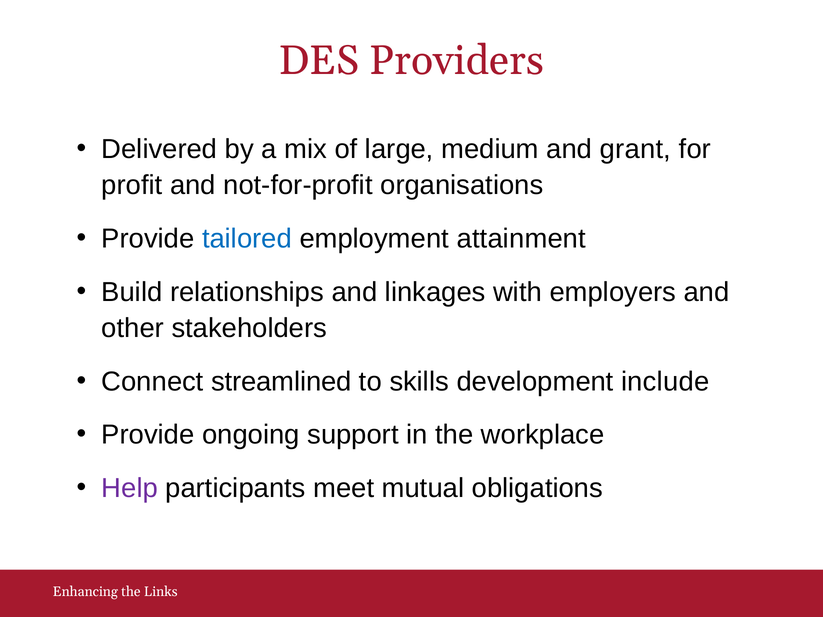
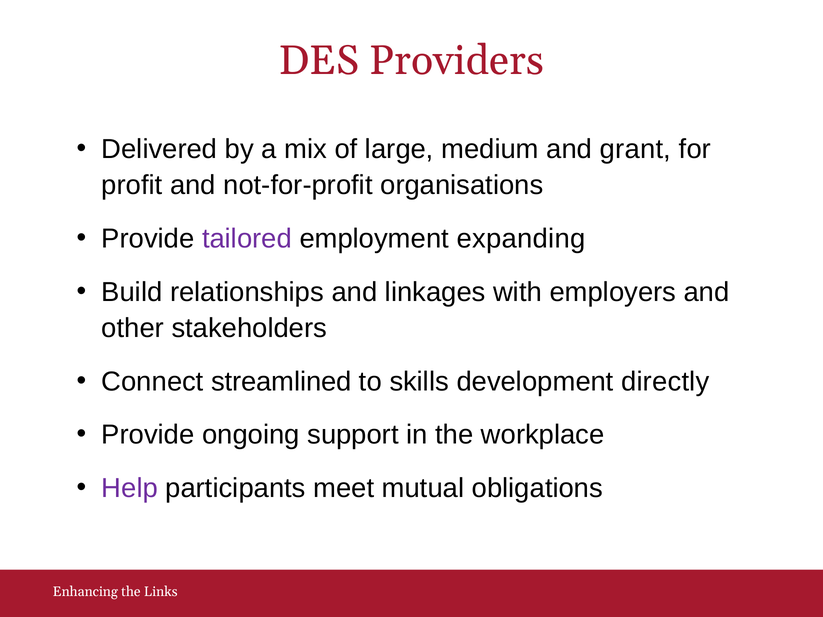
tailored colour: blue -> purple
attainment: attainment -> expanding
include: include -> directly
